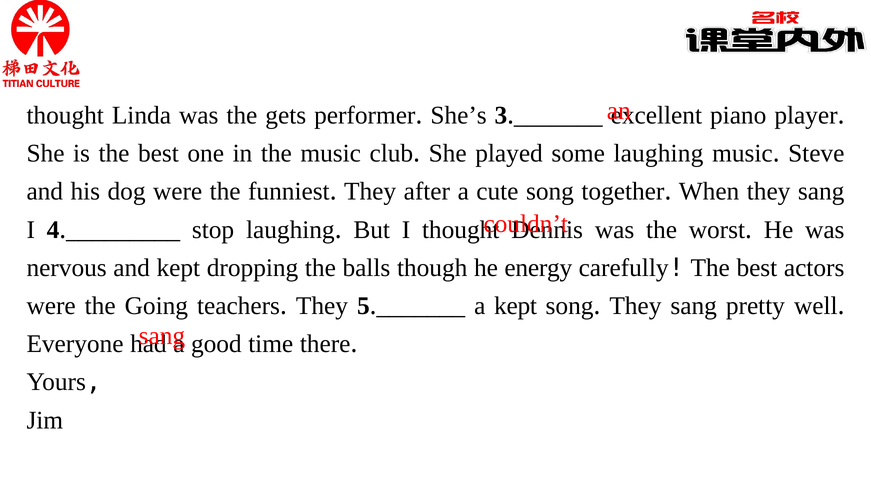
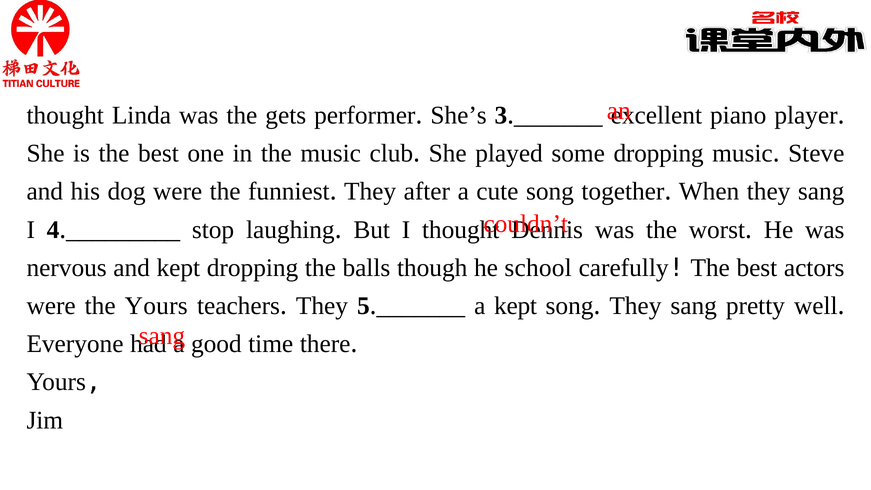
some laughing: laughing -> dropping
energy: energy -> school
the Going: Going -> Yours
